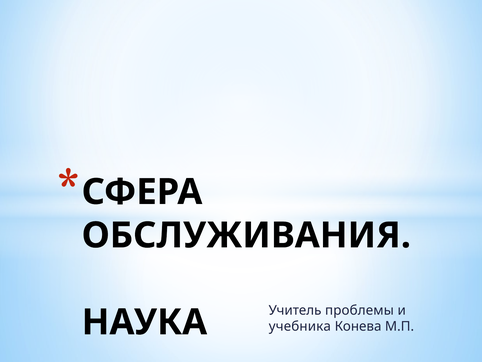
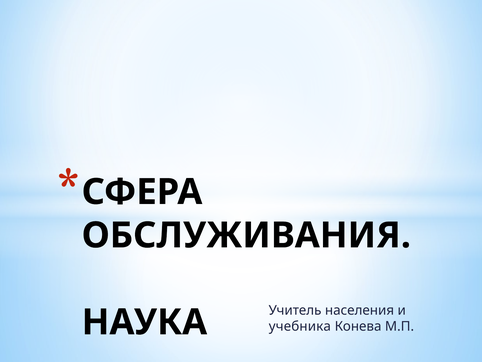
проблемы: проблемы -> населения
